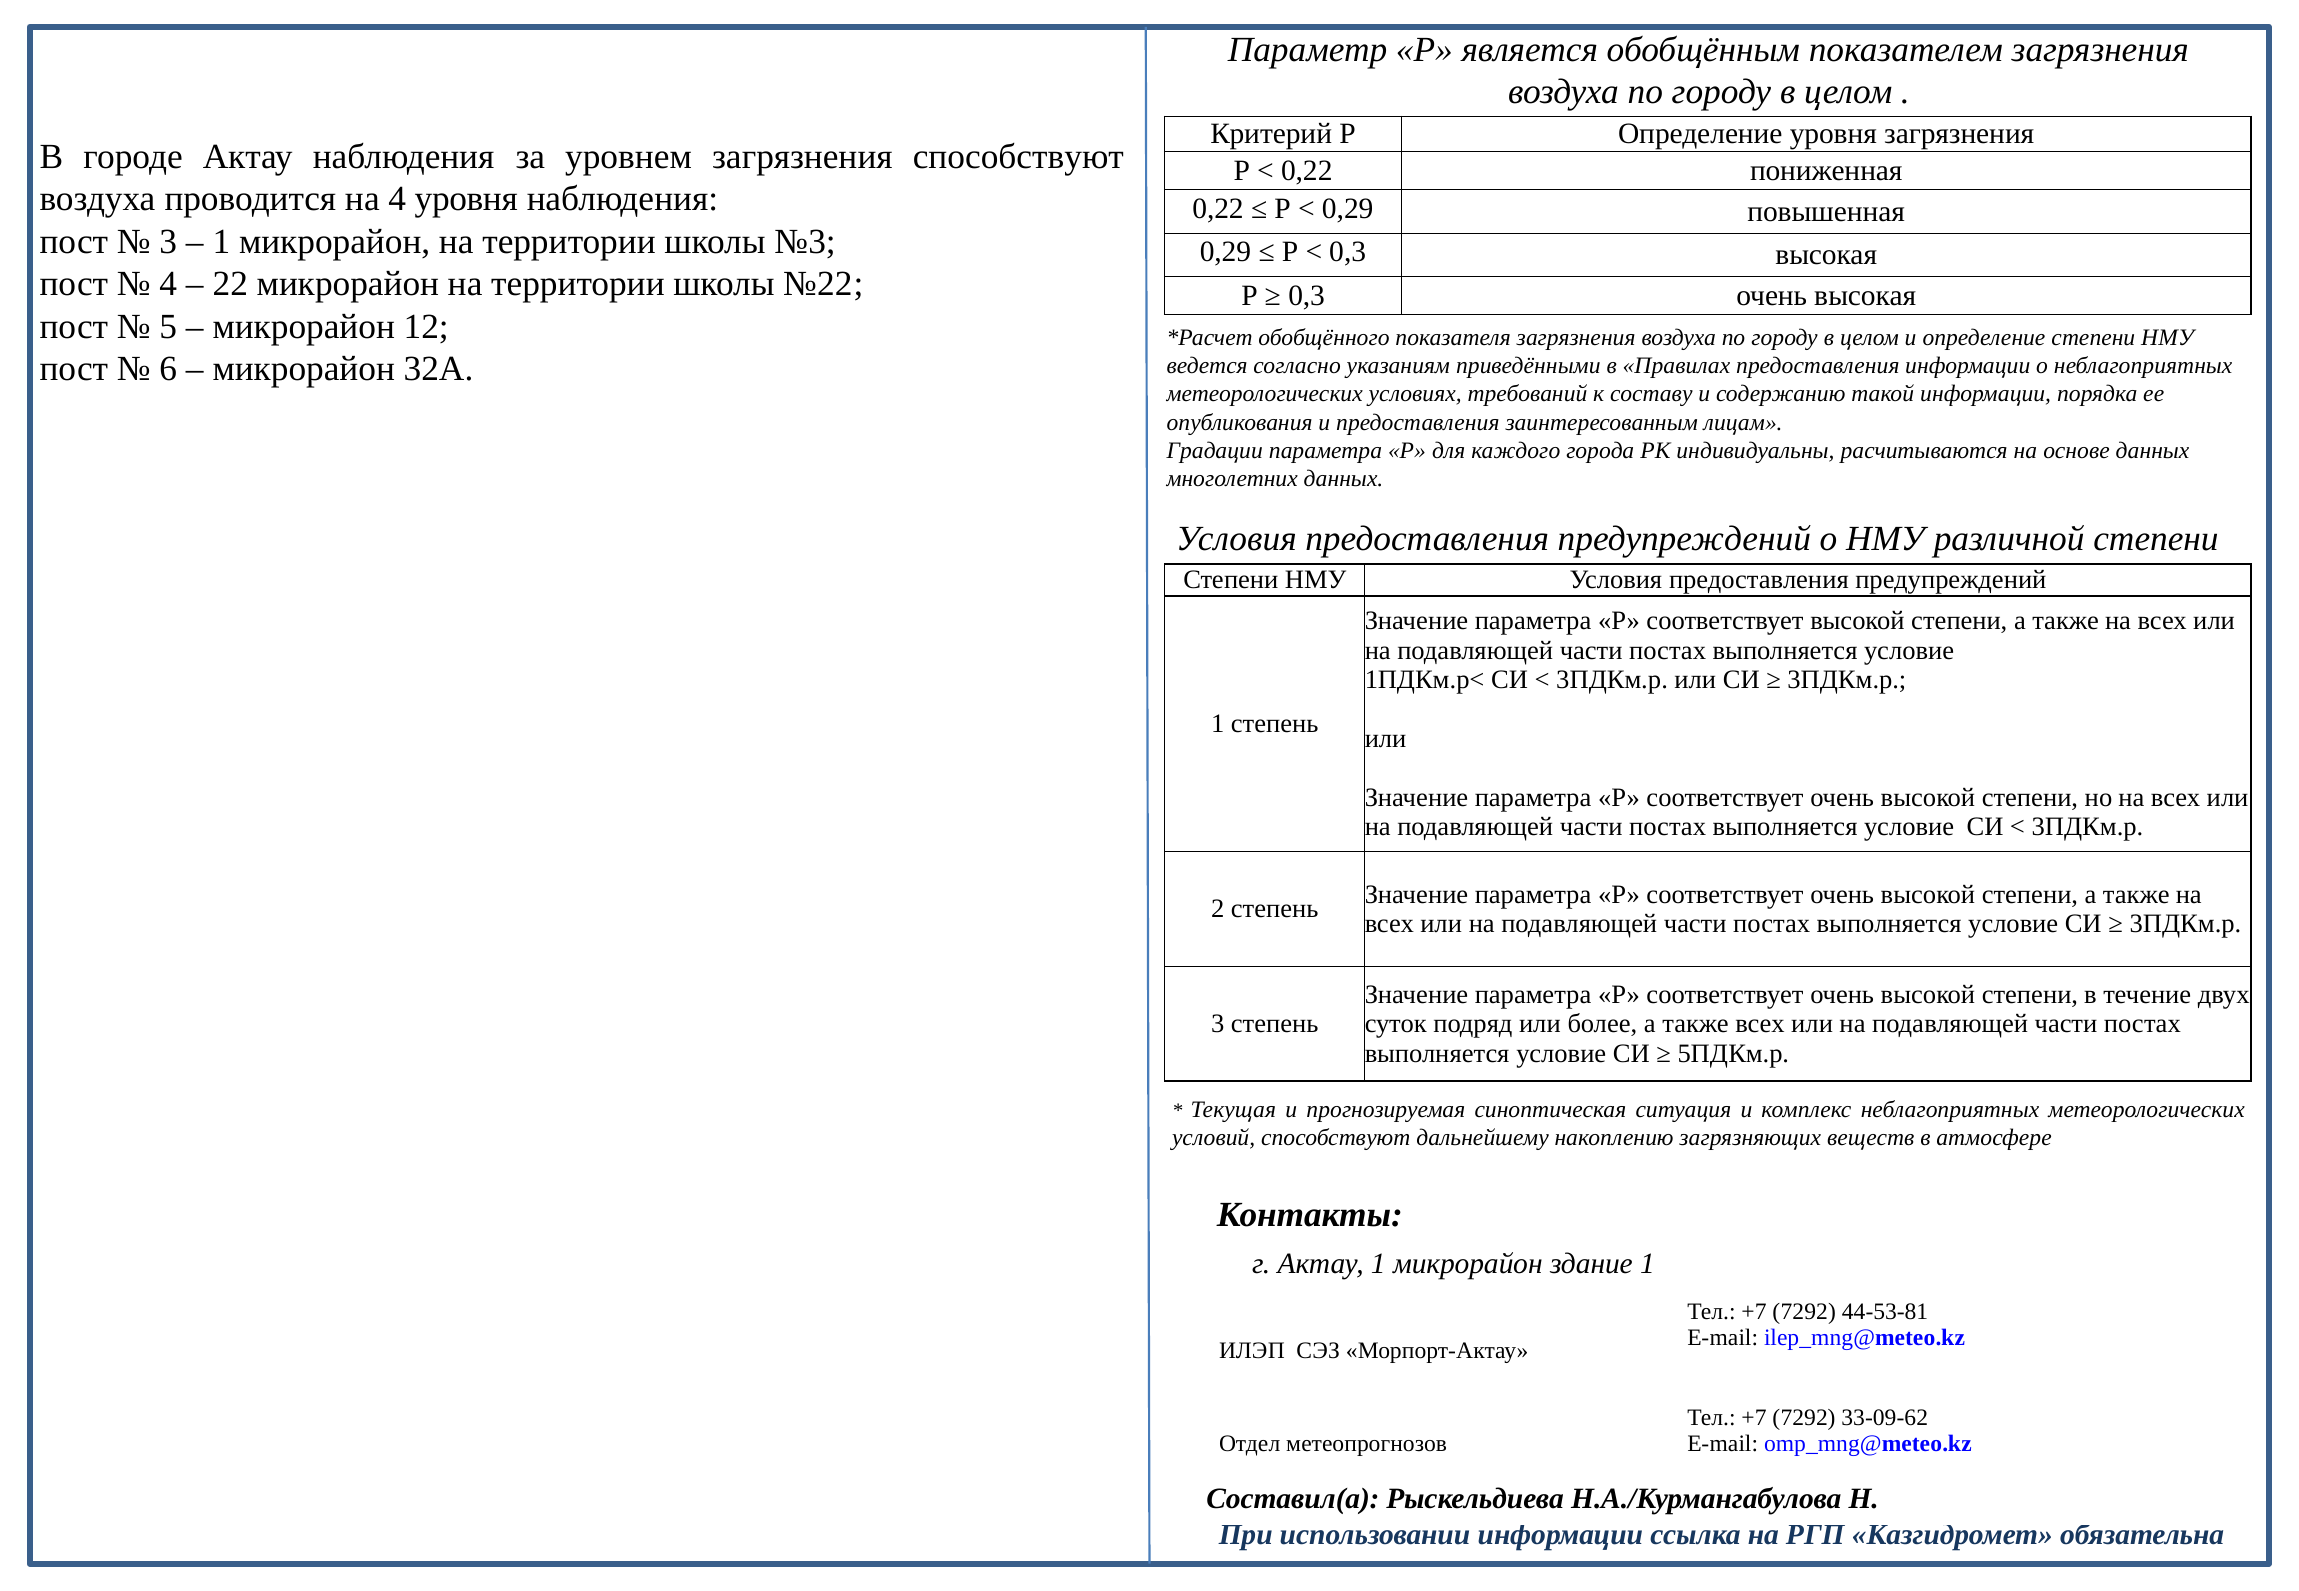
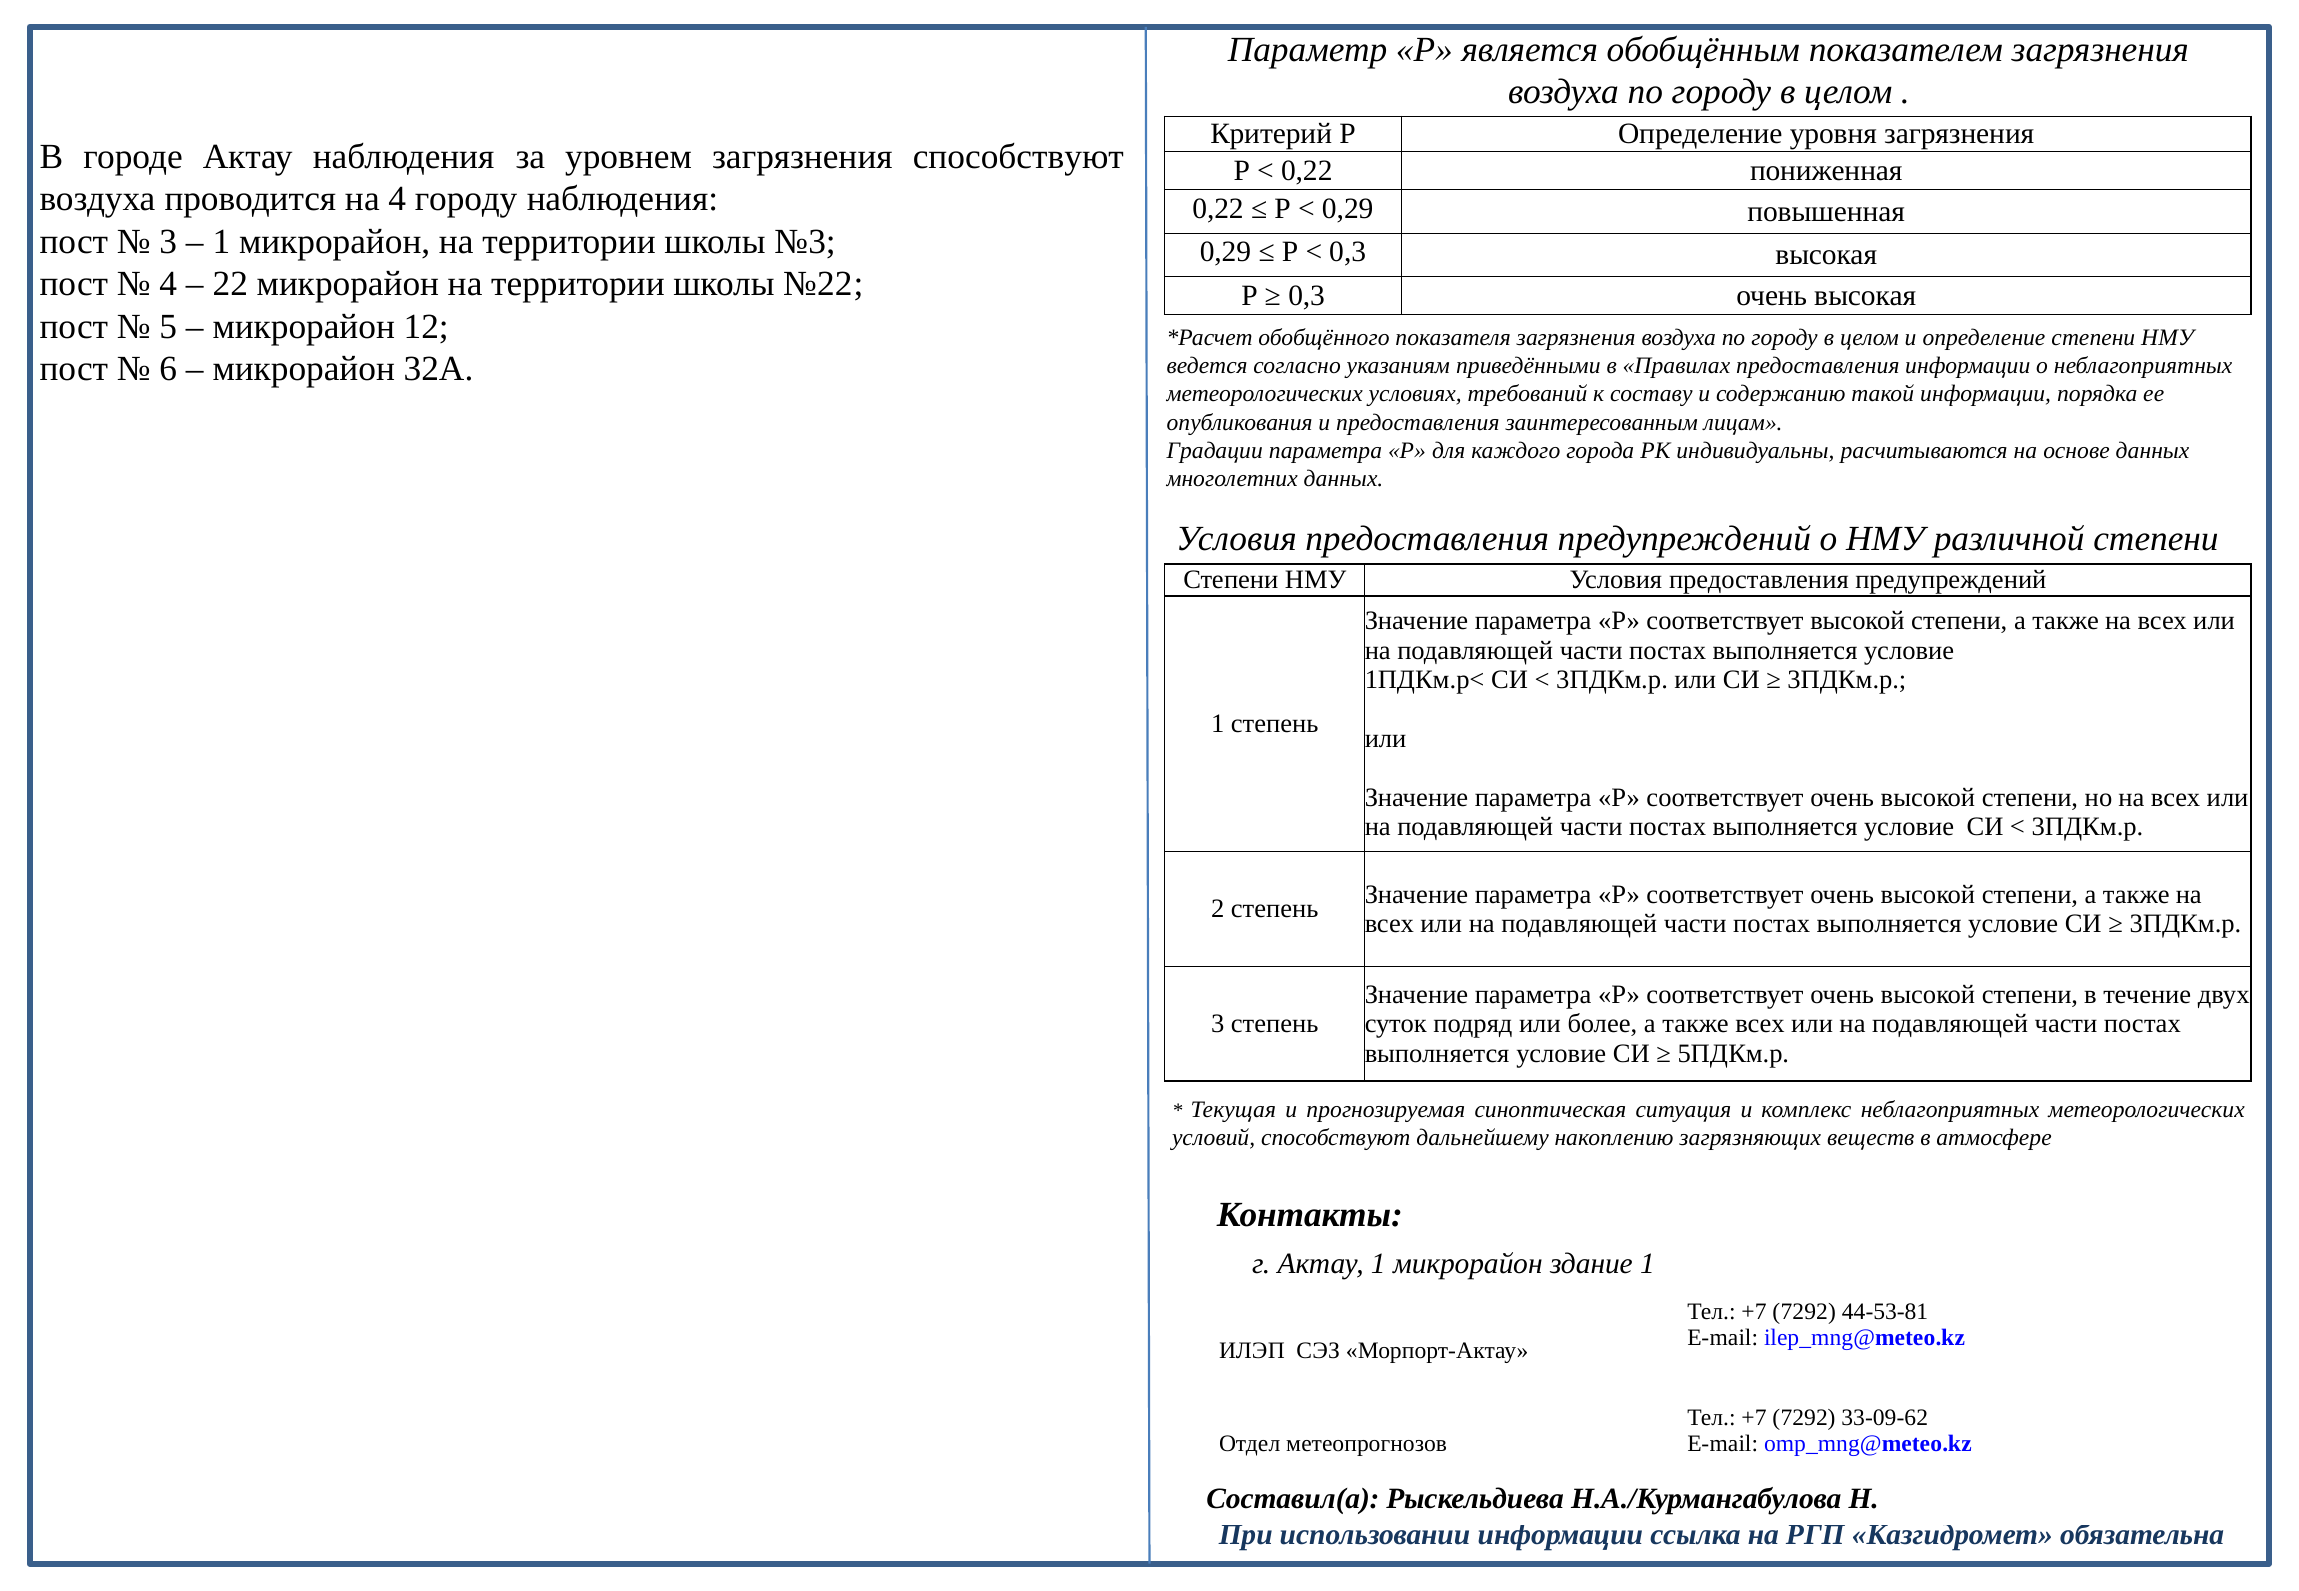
4 уровня: уровня -> городу
